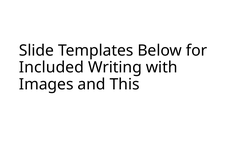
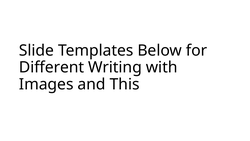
Included: Included -> Different
